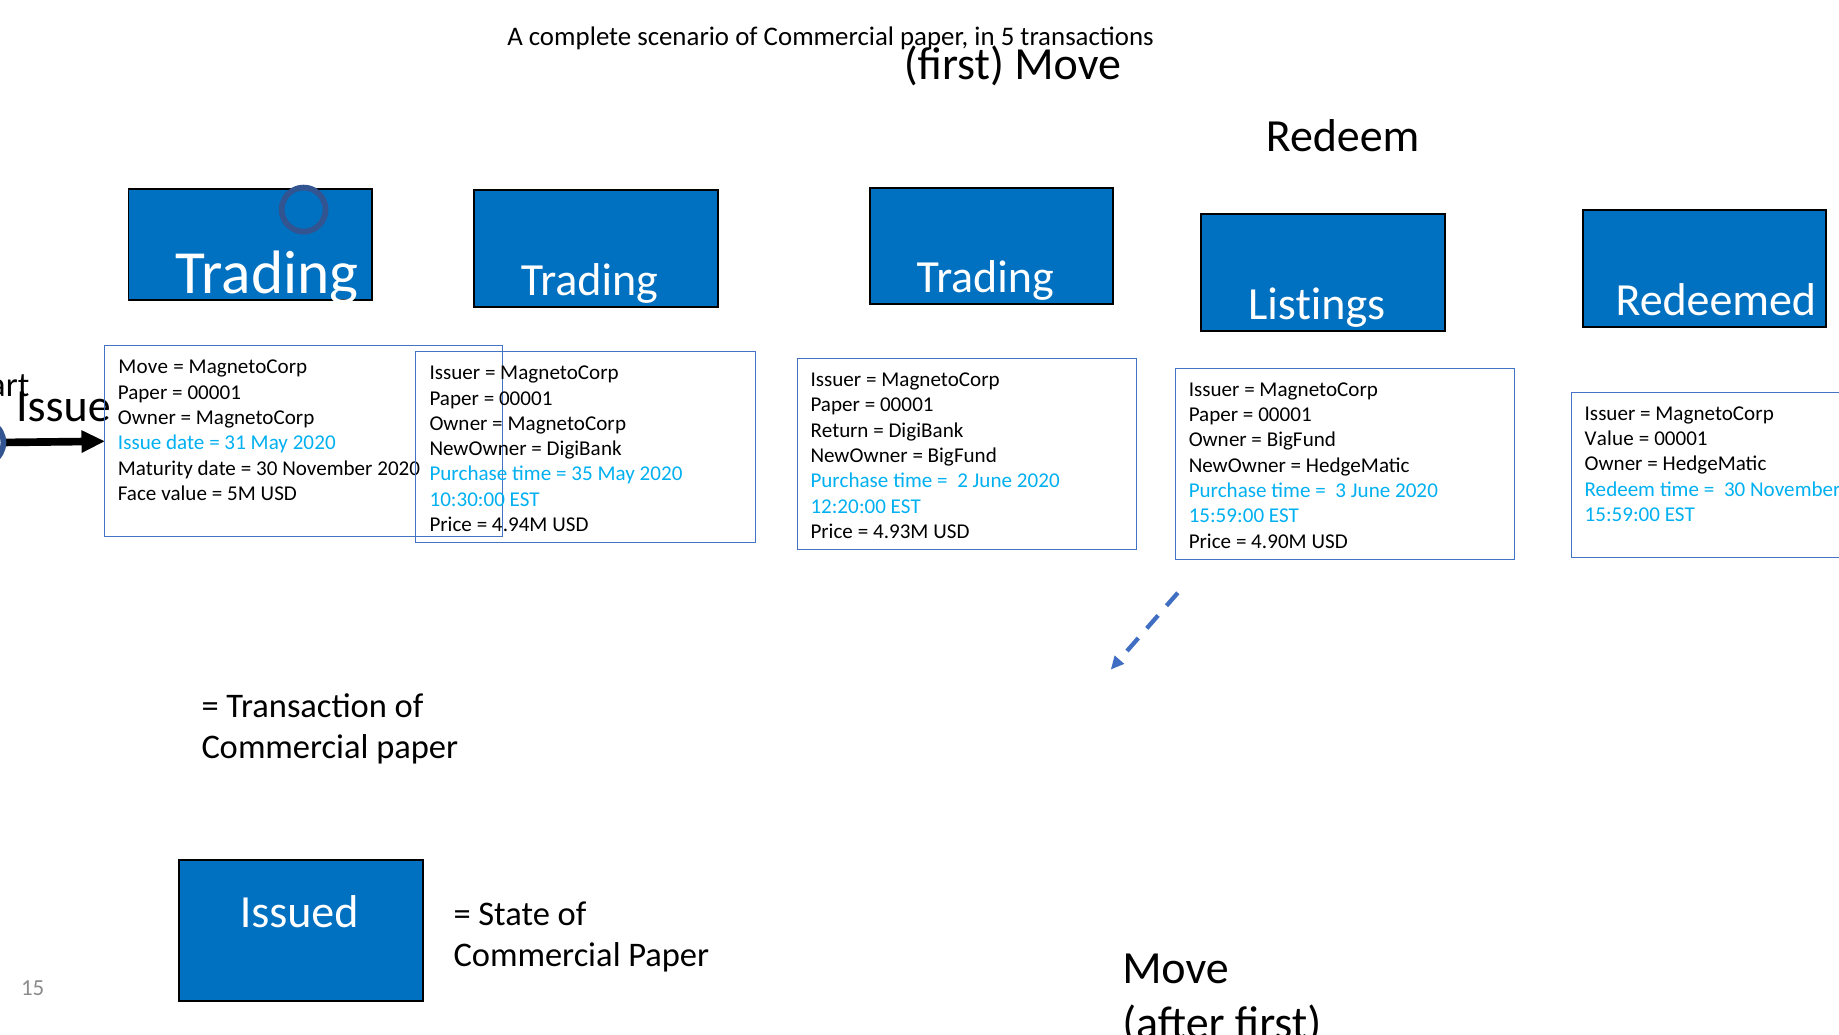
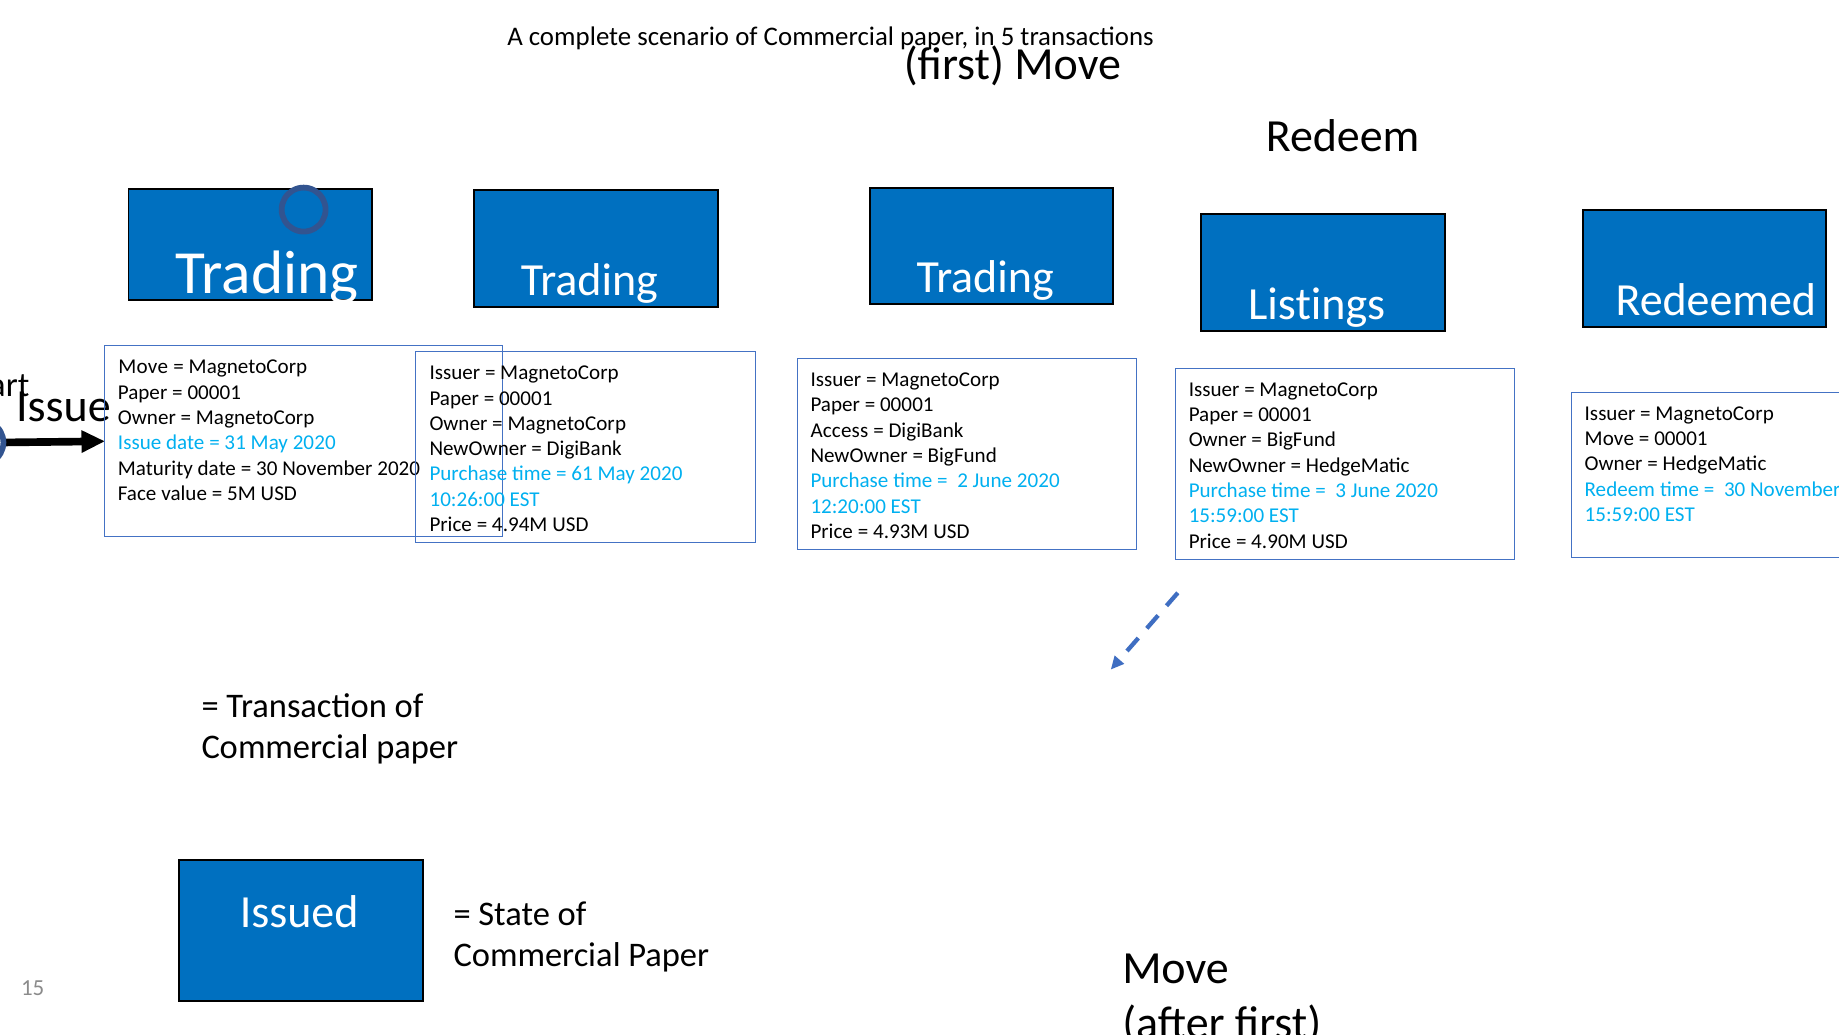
Return: Return -> Access
Value at (1609, 438): Value -> Move
35: 35 -> 61
10:30:00: 10:30:00 -> 10:26:00
